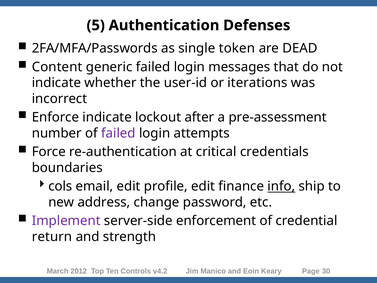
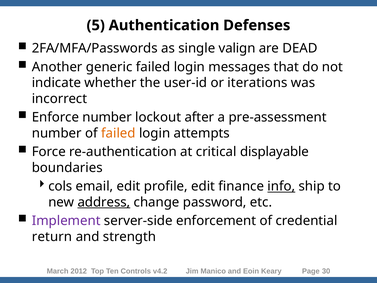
token: token -> valign
Content: Content -> Another
Enforce indicate: indicate -> number
failed at (118, 133) colour: purple -> orange
credentials: credentials -> displayable
address underline: none -> present
